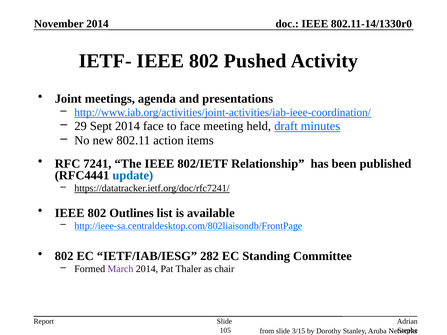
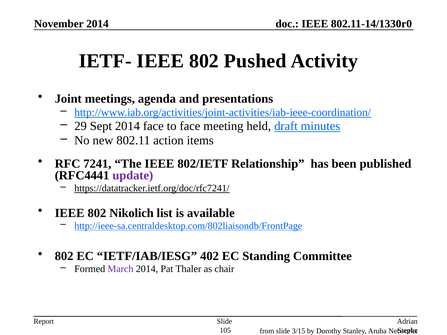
update colour: blue -> purple
Outlines: Outlines -> Nikolich
282: 282 -> 402
